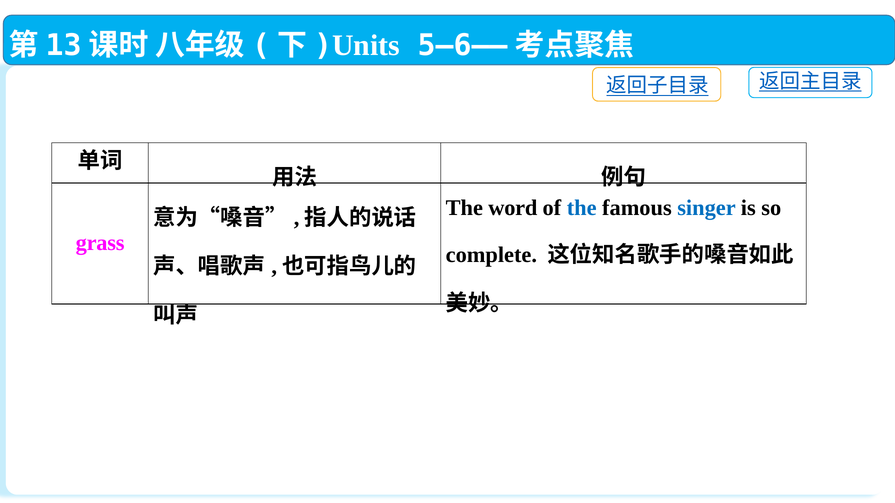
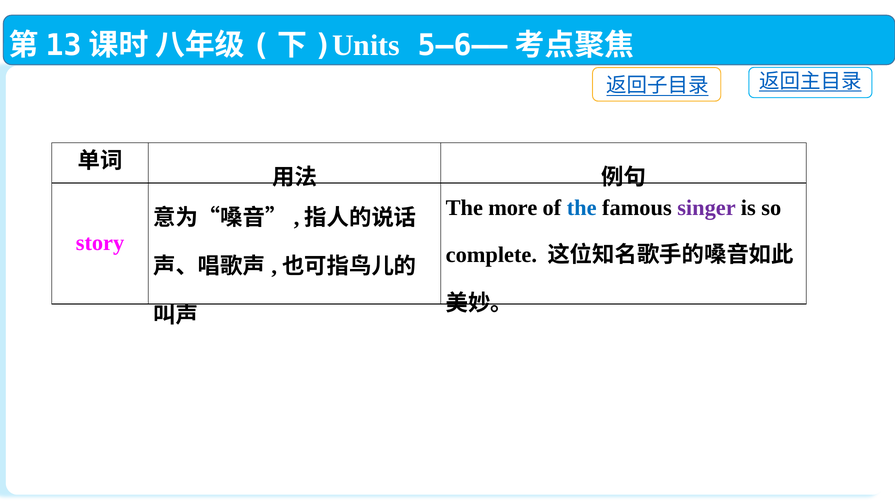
word: word -> more
singer colour: blue -> purple
grass: grass -> story
